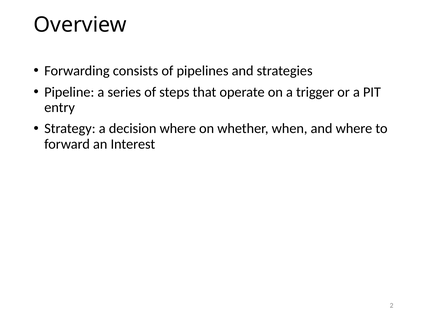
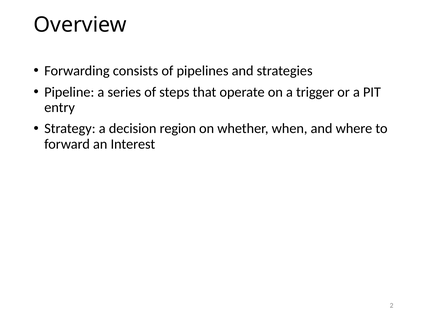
decision where: where -> region
